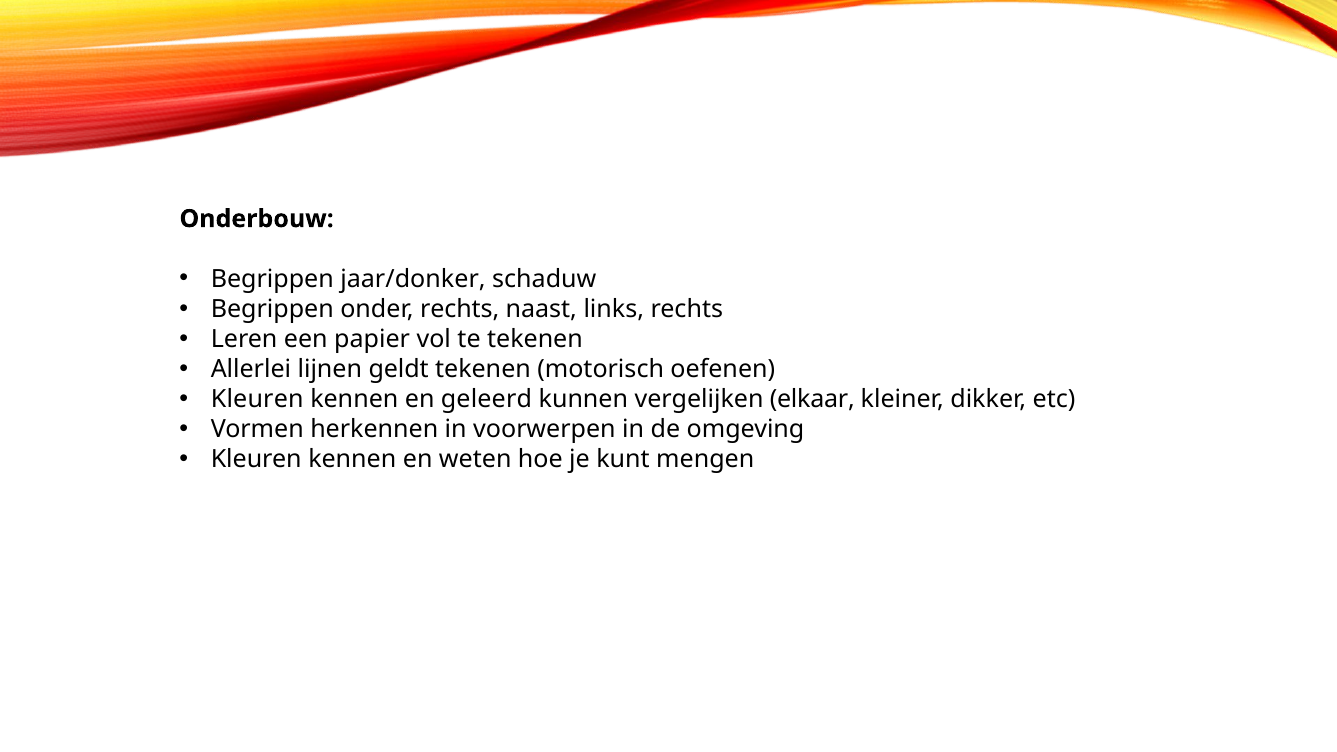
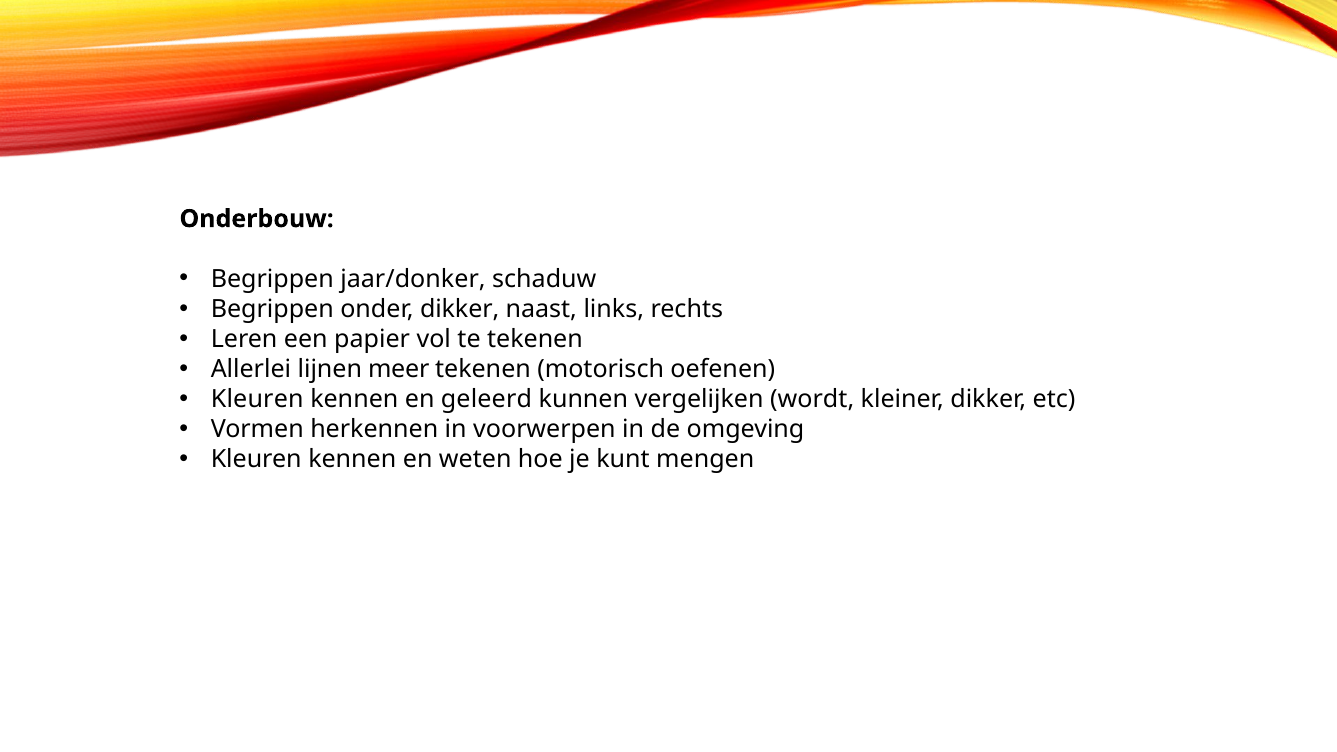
onder rechts: rechts -> dikker
geldt: geldt -> meer
elkaar: elkaar -> wordt
